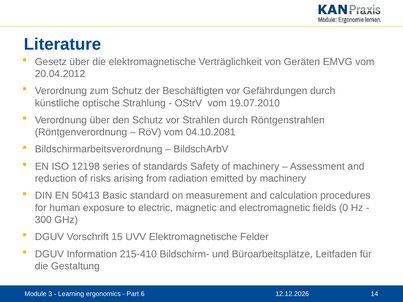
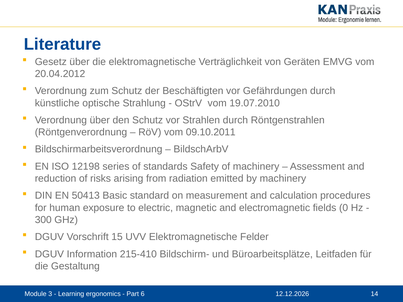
04.10.2081: 04.10.2081 -> 09.10.2011
